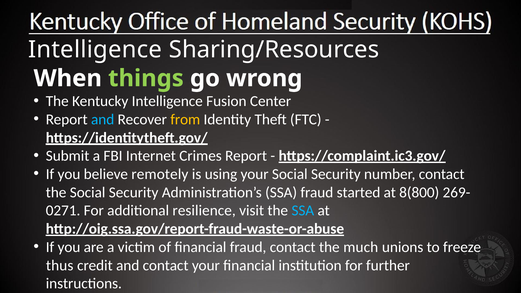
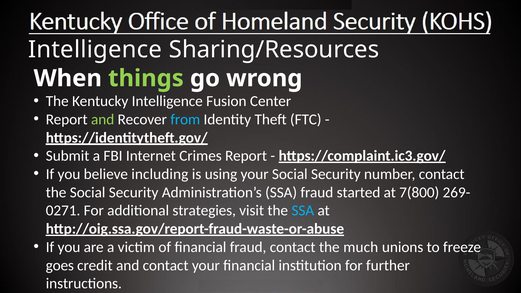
and at (103, 119) colour: light blue -> light green
from colour: yellow -> light blue
remotely: remotely -> including
8(800: 8(800 -> 7(800
resilience: resilience -> strategies
thus: thus -> goes
